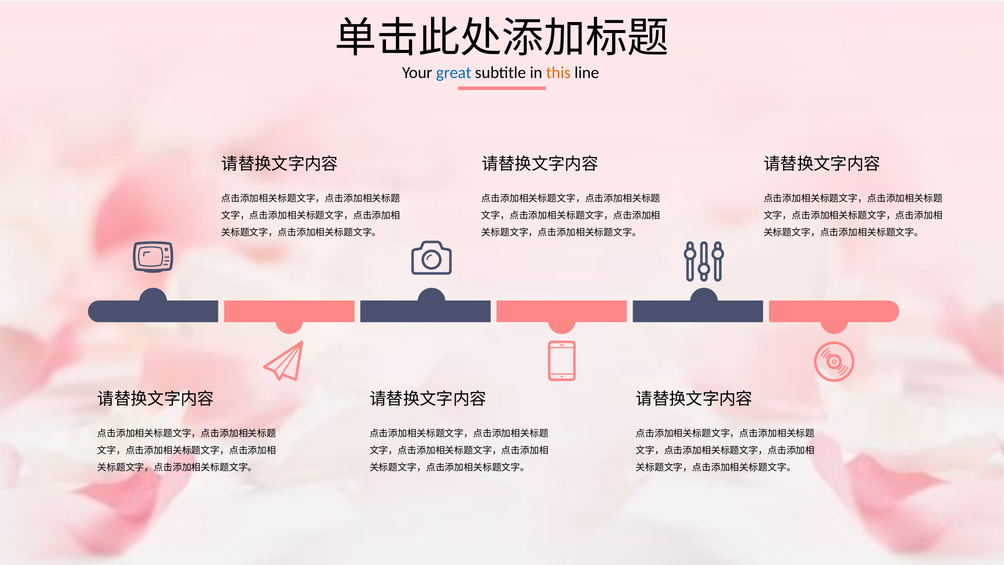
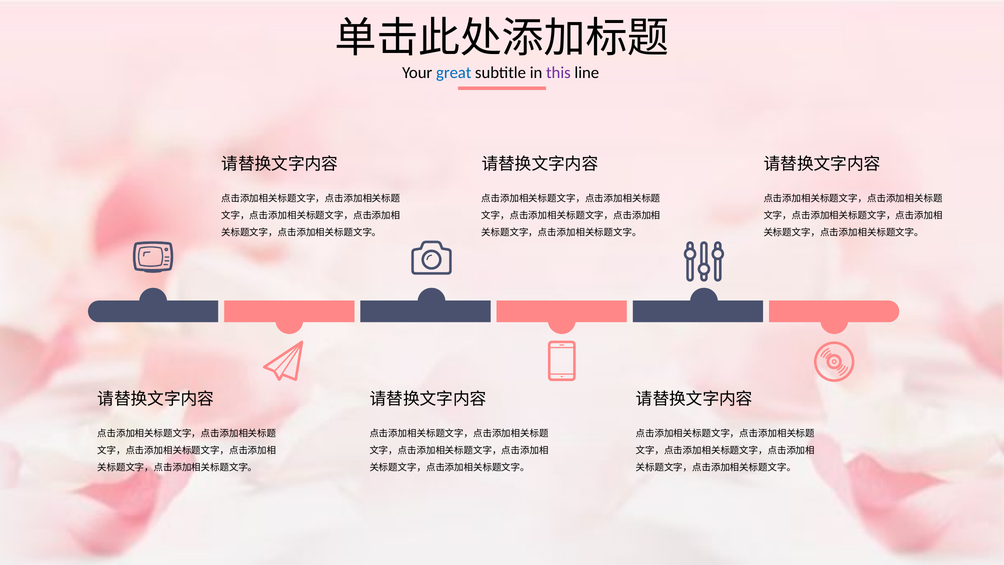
this colour: orange -> purple
